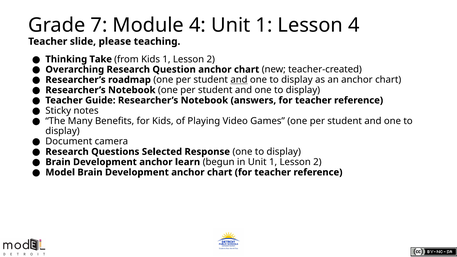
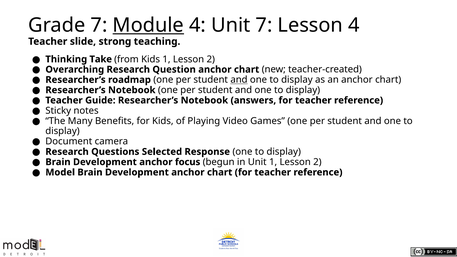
Module underline: none -> present
4 Unit 1: 1 -> 7
please: please -> strong
learn: learn -> focus
